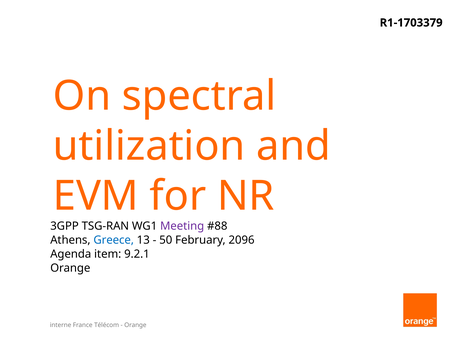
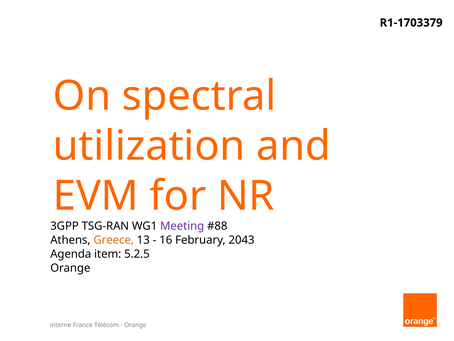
Greece colour: blue -> orange
50: 50 -> 16
2096: 2096 -> 2043
9.2.1: 9.2.1 -> 5.2.5
